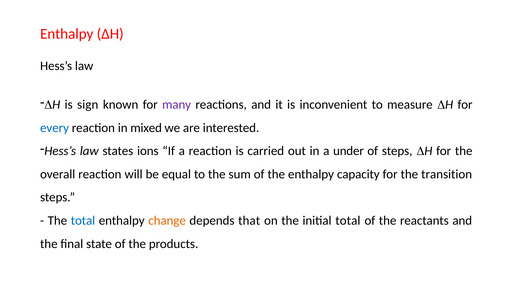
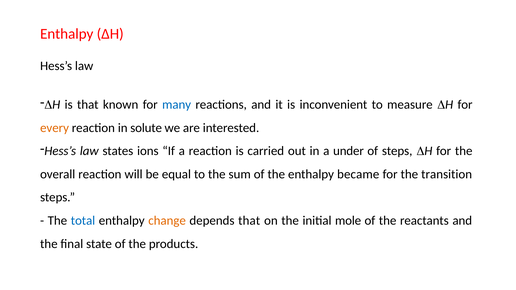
is sign: sign -> that
many colour: purple -> blue
every colour: blue -> orange
mixed: mixed -> solute
capacity: capacity -> became
initial total: total -> mole
